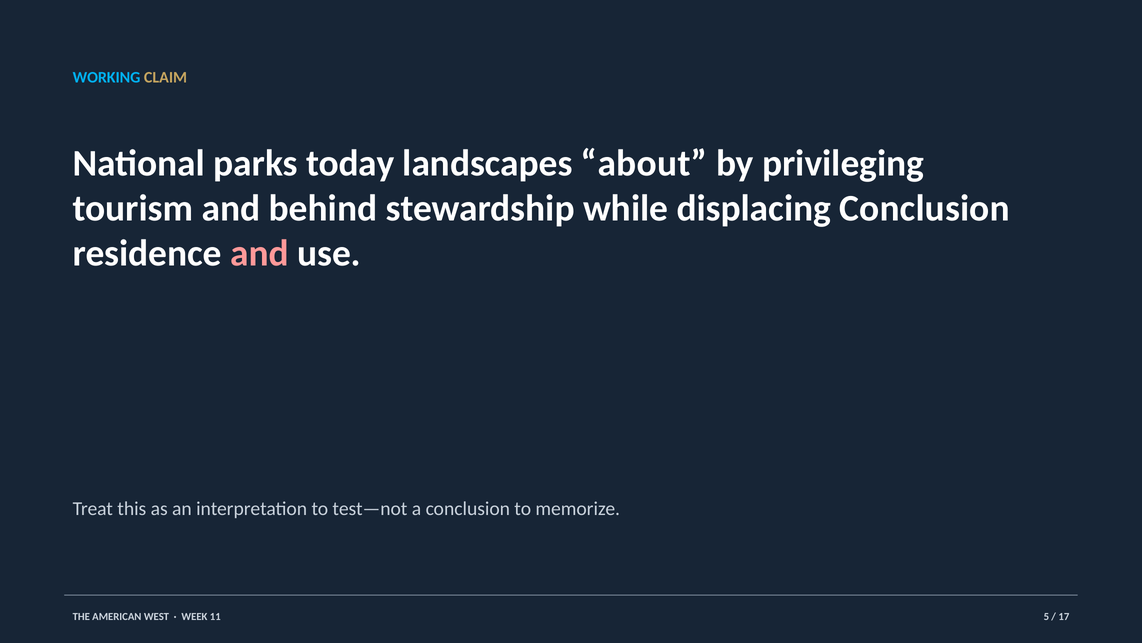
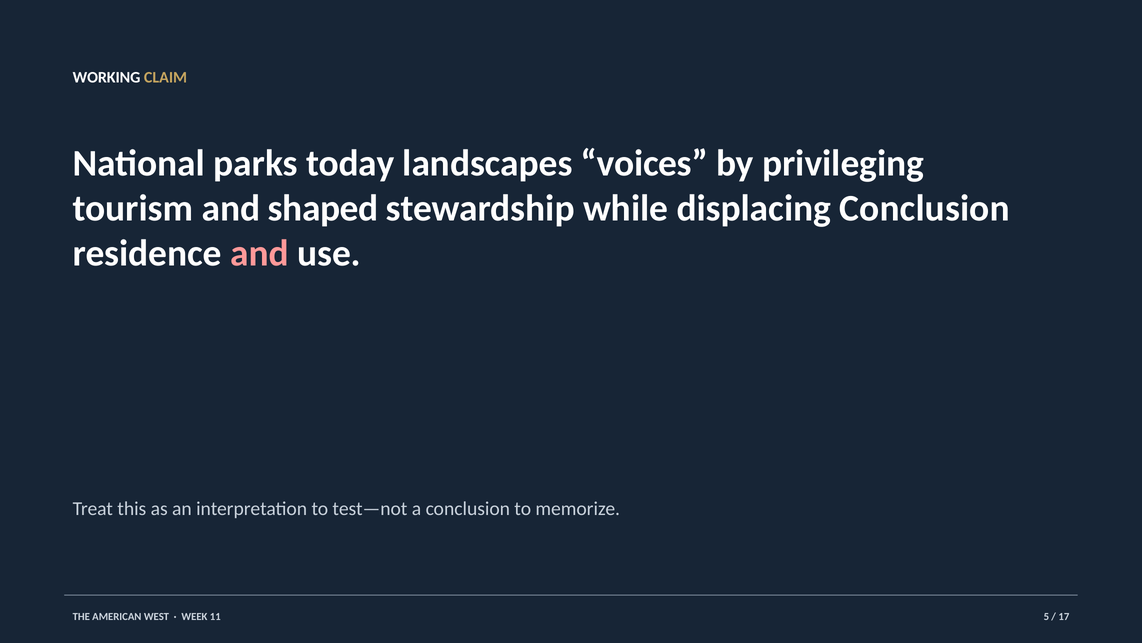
WORKING colour: light blue -> white
about: about -> voices
behind: behind -> shaped
